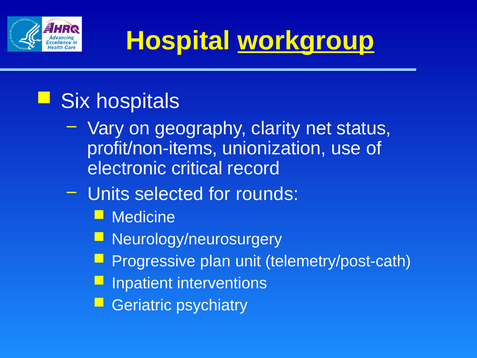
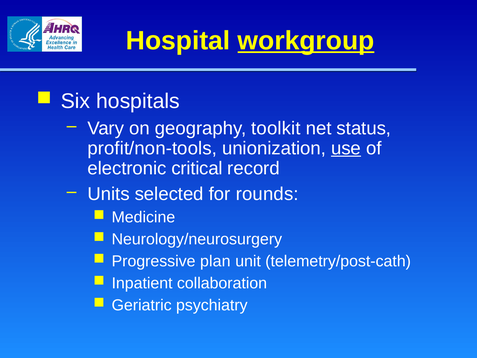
clarity: clarity -> toolkit
profit/non-items: profit/non-items -> profit/non-tools
use underline: none -> present
interventions: interventions -> collaboration
